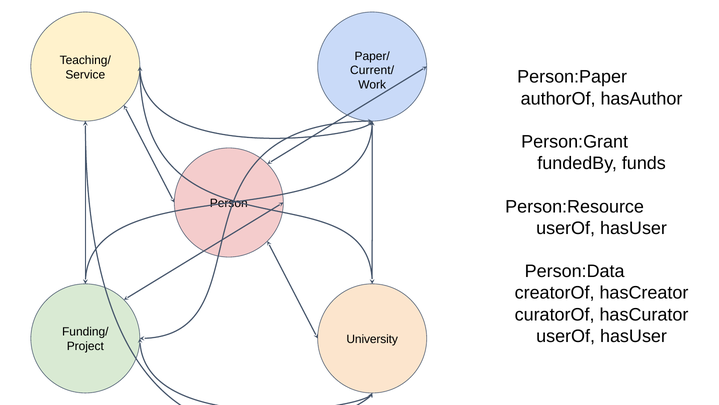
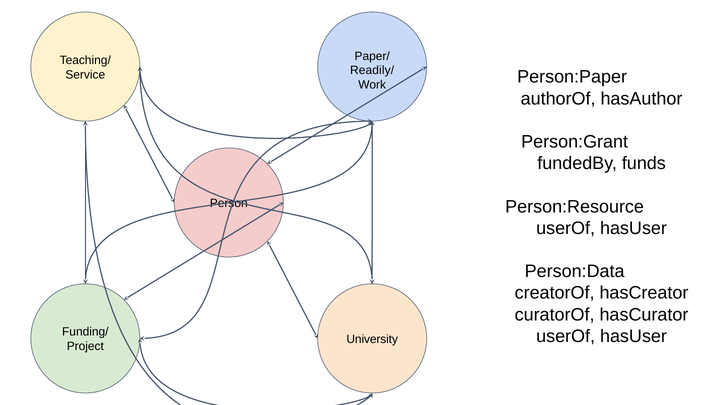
Current/: Current/ -> Readily/
